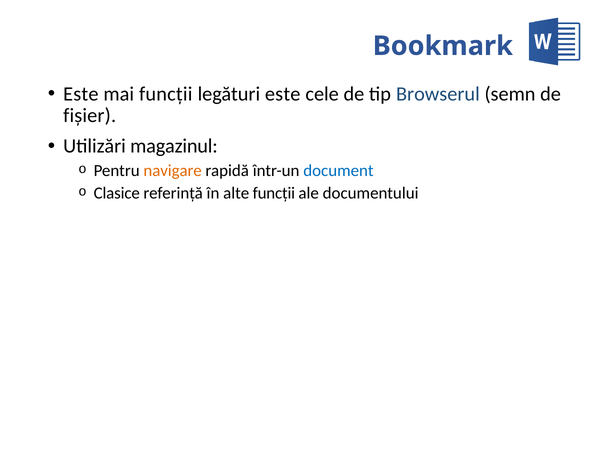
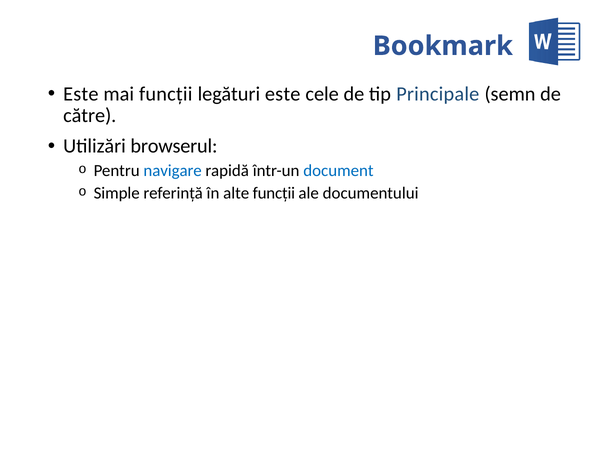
Browserul: Browserul -> Principale
fișier: fișier -> către
magazinul: magazinul -> browserul
navigare colour: orange -> blue
Clasice: Clasice -> Simple
